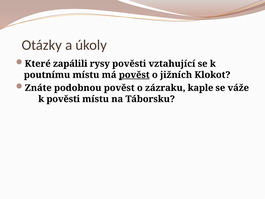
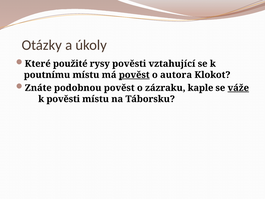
zapálili: zapálili -> použité
jižních: jižních -> autora
váže underline: none -> present
